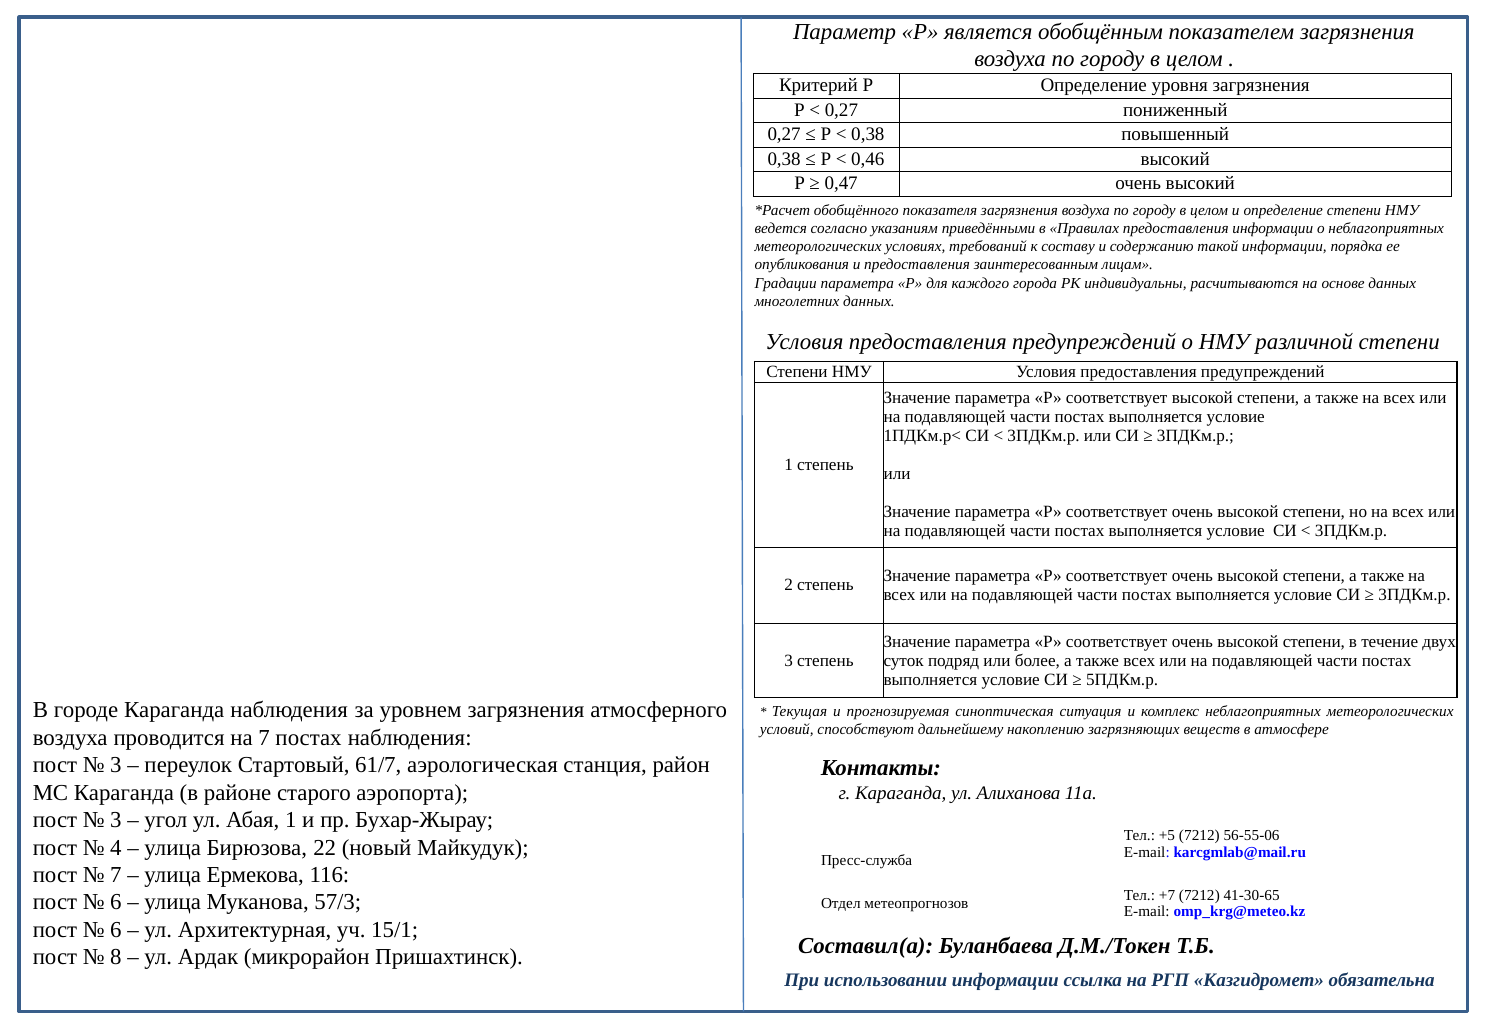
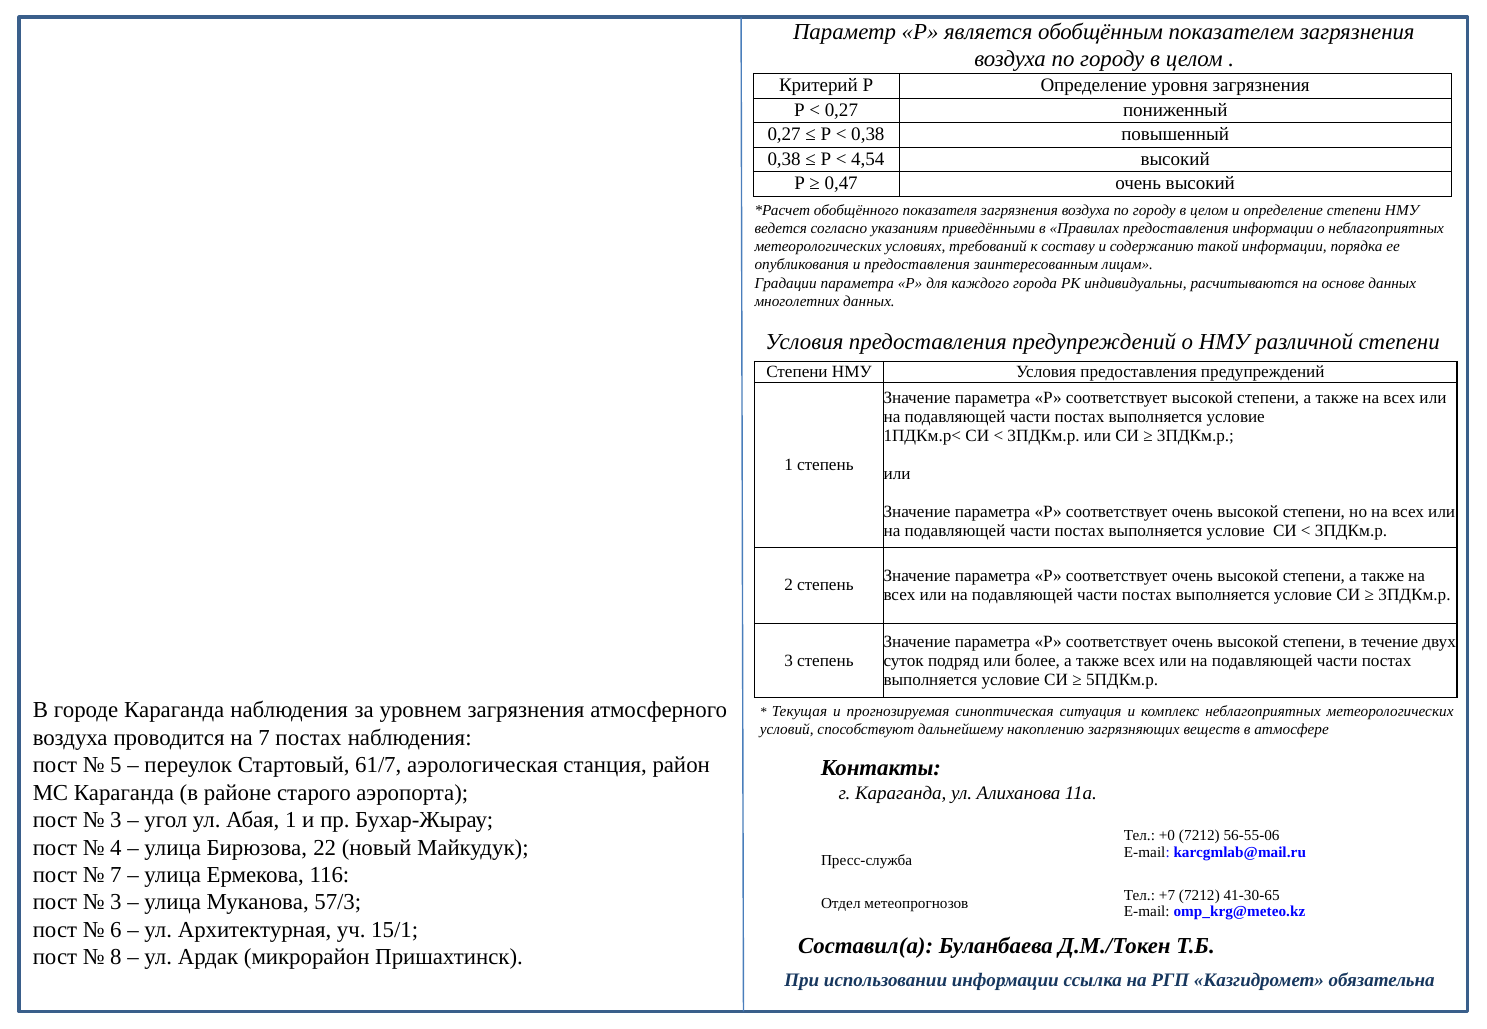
0,46: 0,46 -> 4,54
3 at (116, 766): 3 -> 5
+5: +5 -> +0
6 at (116, 903): 6 -> 3
